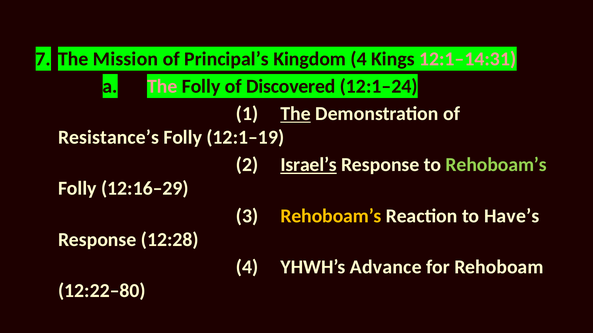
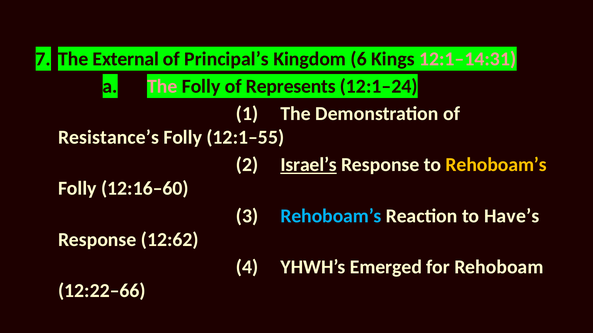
Mission: Mission -> External
Kingdom 4: 4 -> 6
Discovered: Discovered -> Represents
The at (296, 114) underline: present -> none
12:1–19: 12:1–19 -> 12:1–55
Rehoboam’s at (496, 165) colour: light green -> yellow
12:16–29: 12:16–29 -> 12:16–60
Rehoboam’s at (331, 216) colour: yellow -> light blue
12:28: 12:28 -> 12:62
Advance: Advance -> Emerged
12:22–80: 12:22–80 -> 12:22–66
